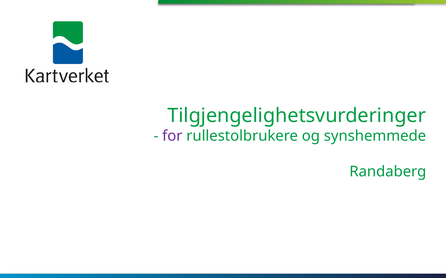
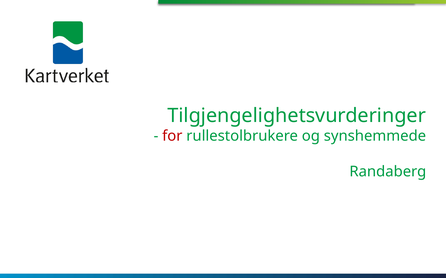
for colour: purple -> red
